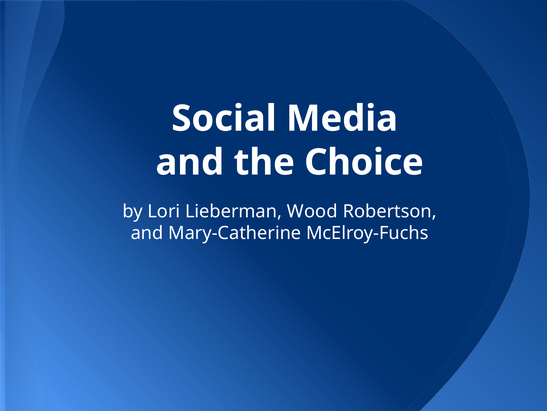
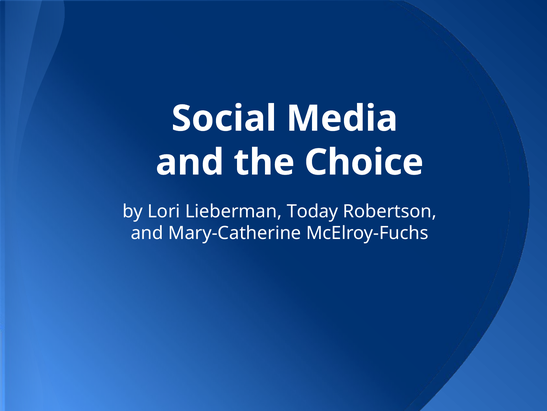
Wood: Wood -> Today
